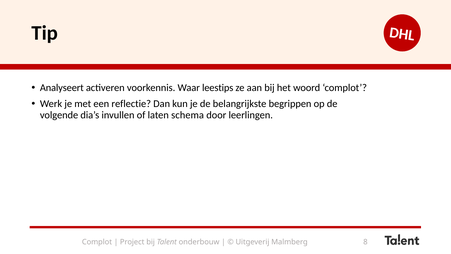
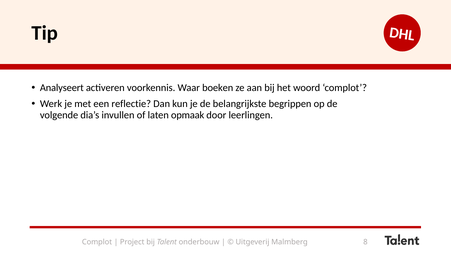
leestips: leestips -> boeken
schema: schema -> opmaak
